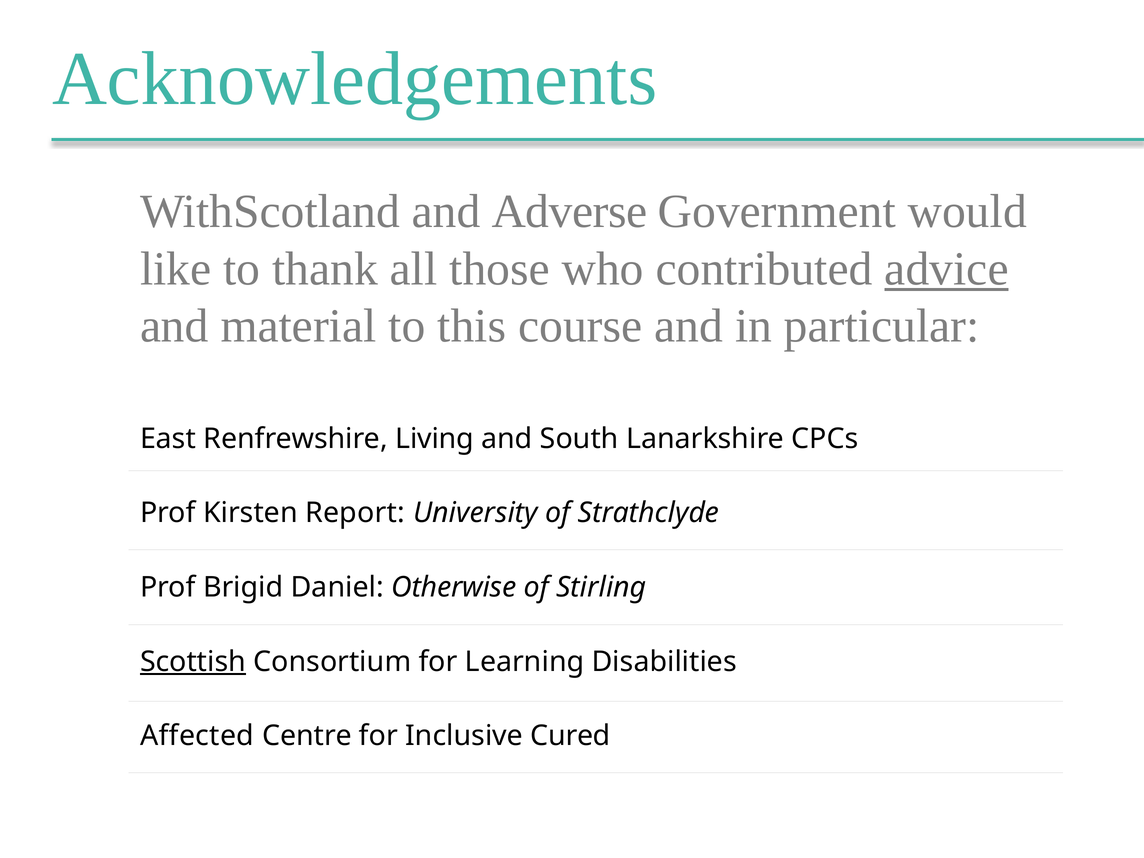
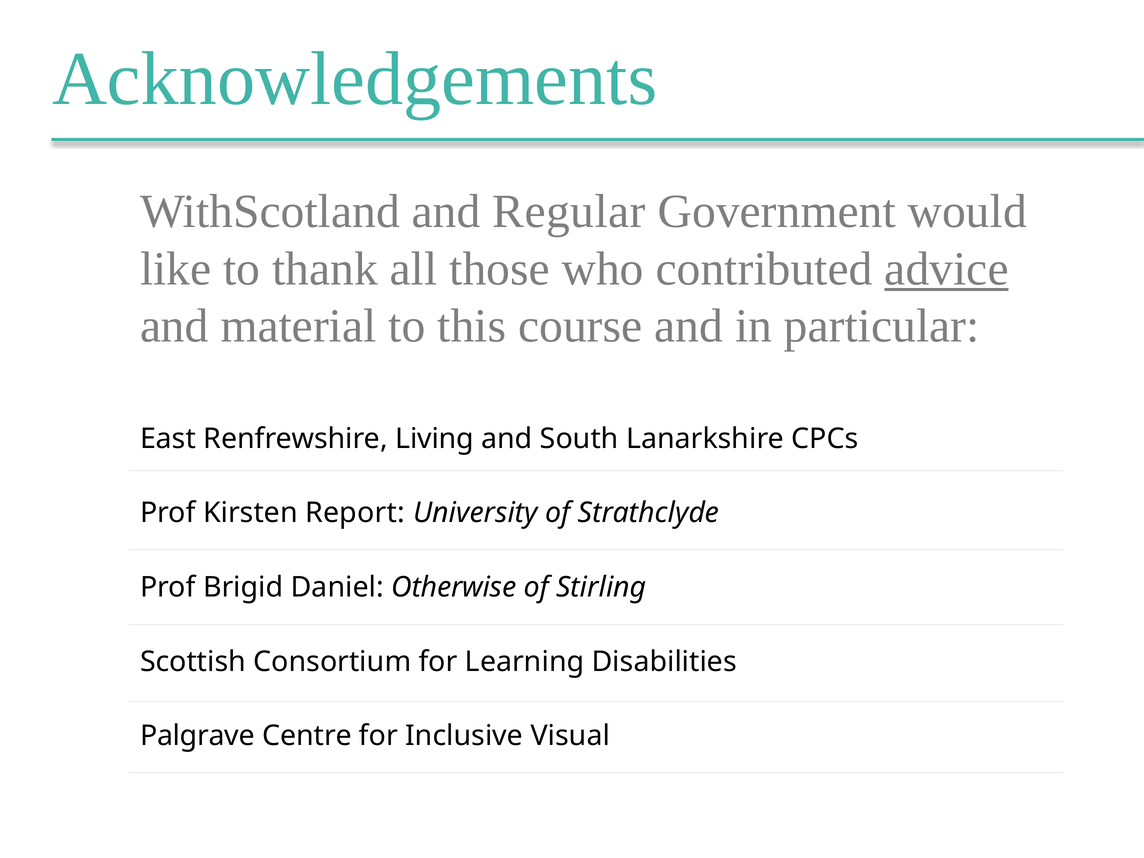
Adverse: Adverse -> Regular
Scottish underline: present -> none
Affected: Affected -> Palgrave
Cured: Cured -> Visual
